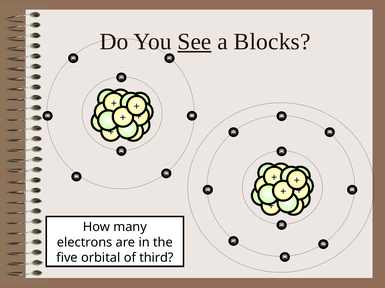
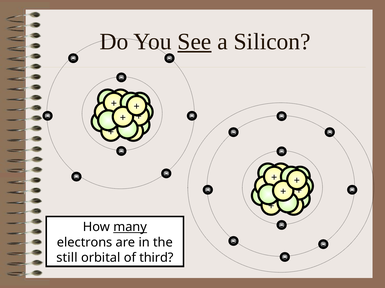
Blocks: Blocks -> Silicon
many underline: none -> present
five: five -> still
